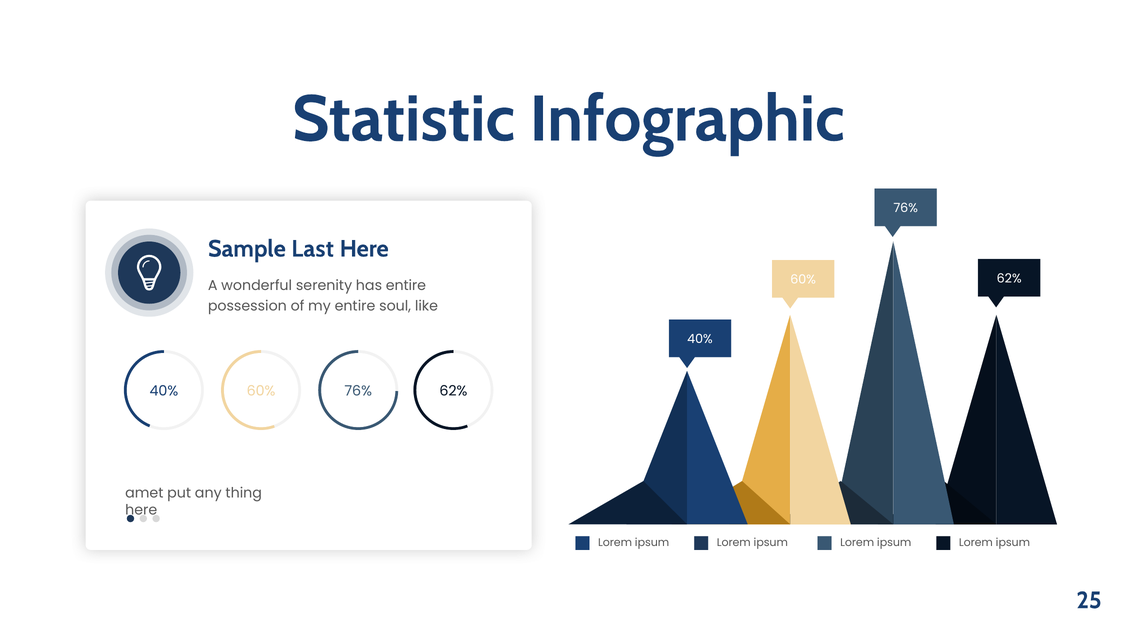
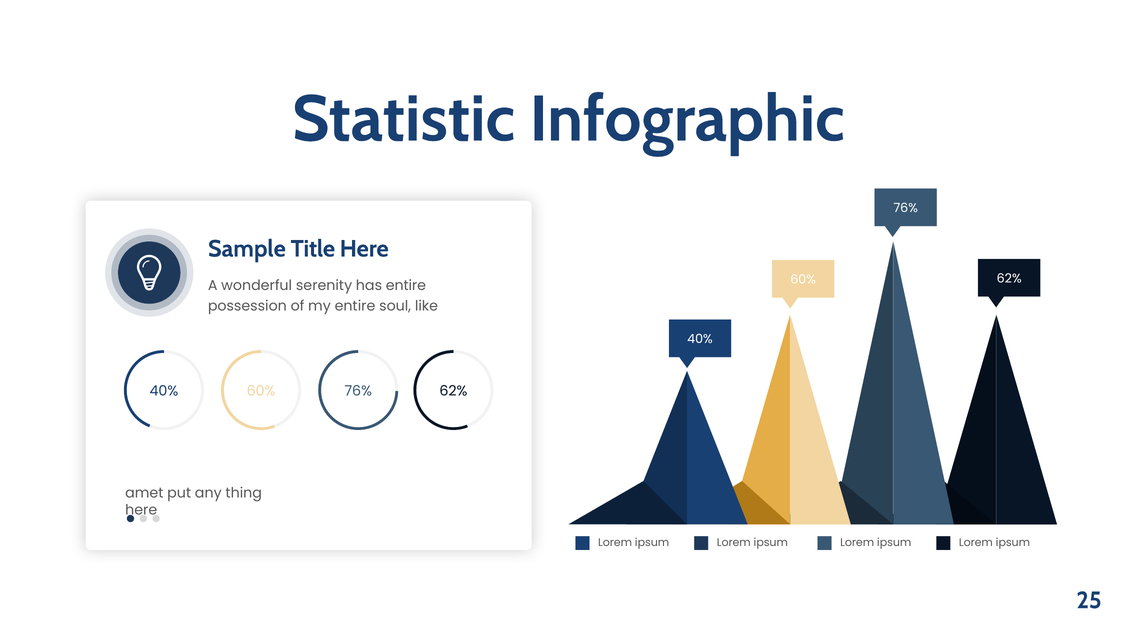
Last: Last -> Title
